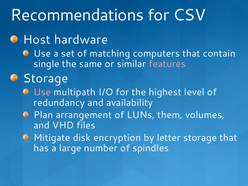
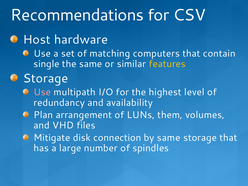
features colour: pink -> yellow
encryption: encryption -> connection
by letter: letter -> same
